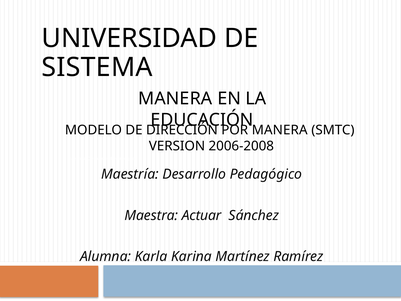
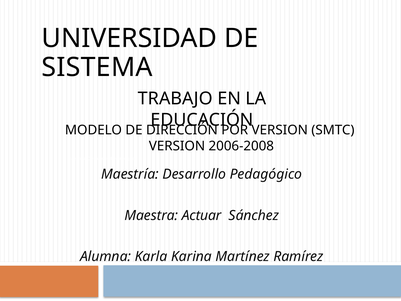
MANERA at (175, 98): MANERA -> TRABAJO
MANERA at (280, 130): MANERA -> VERSION
